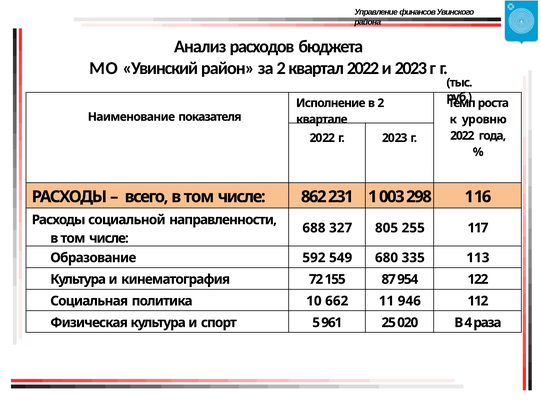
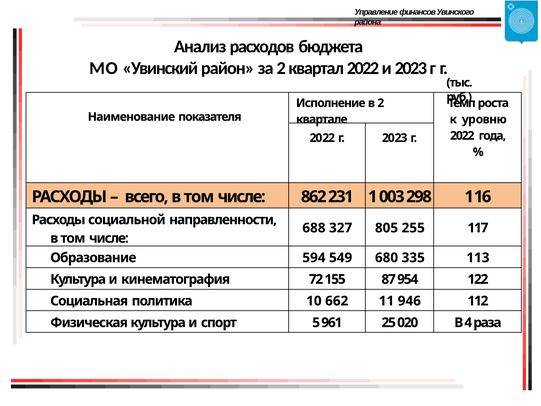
592: 592 -> 594
